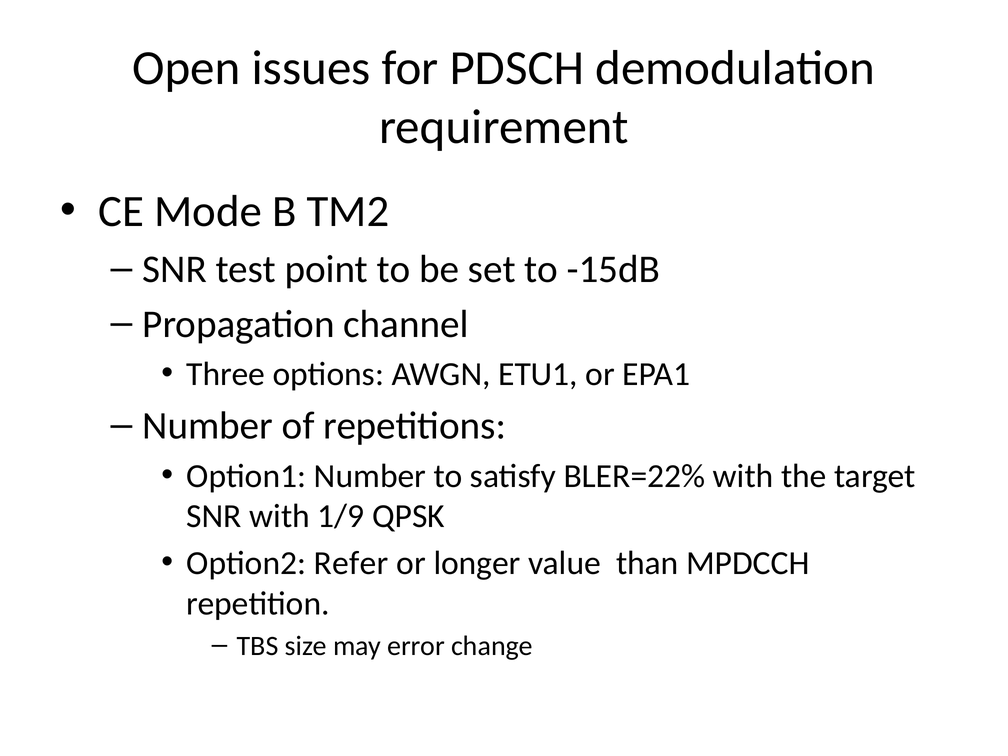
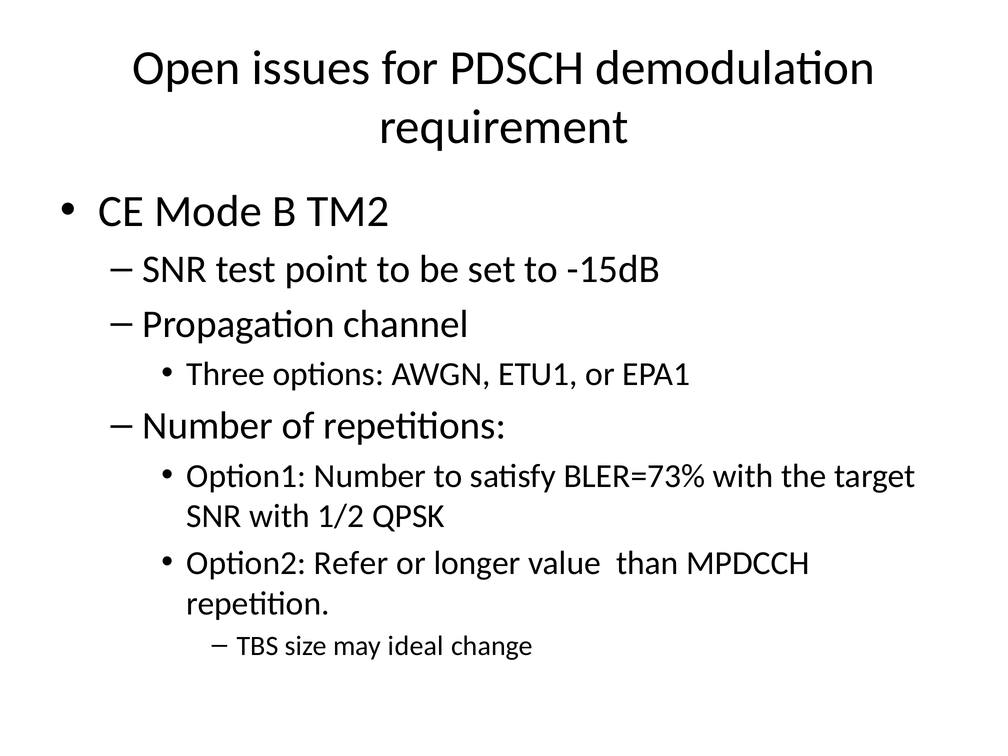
BLER=22%: BLER=22% -> BLER=73%
1/9: 1/9 -> 1/2
error: error -> ideal
